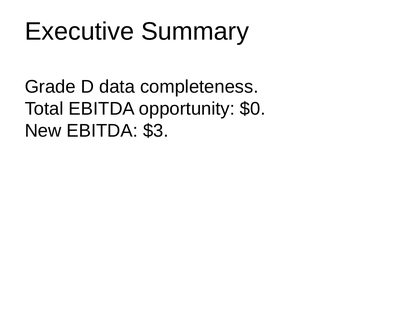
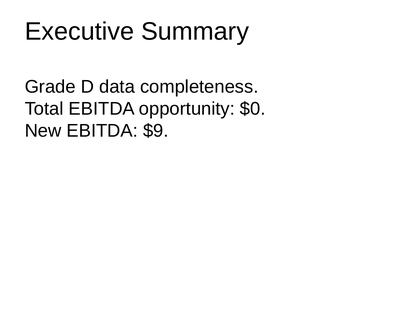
$3: $3 -> $9
